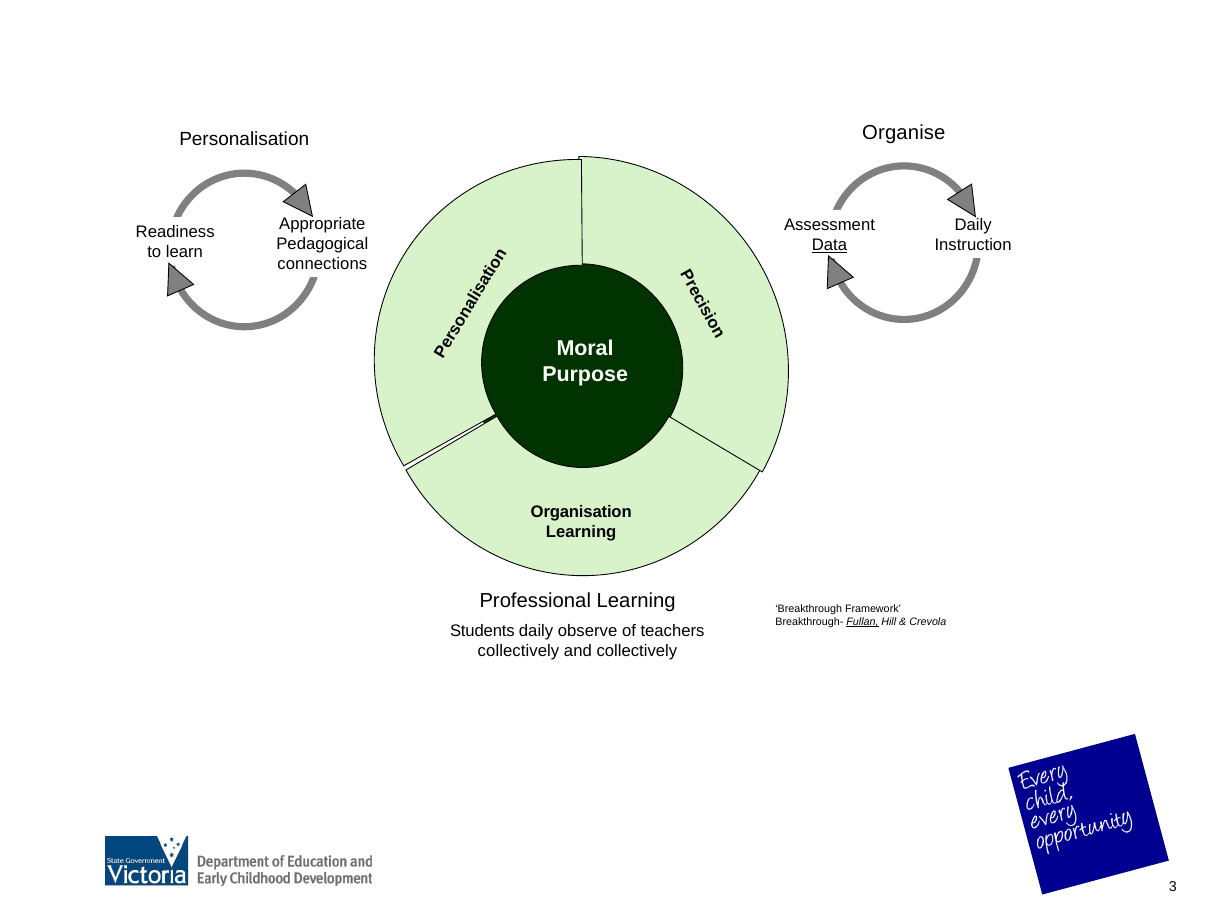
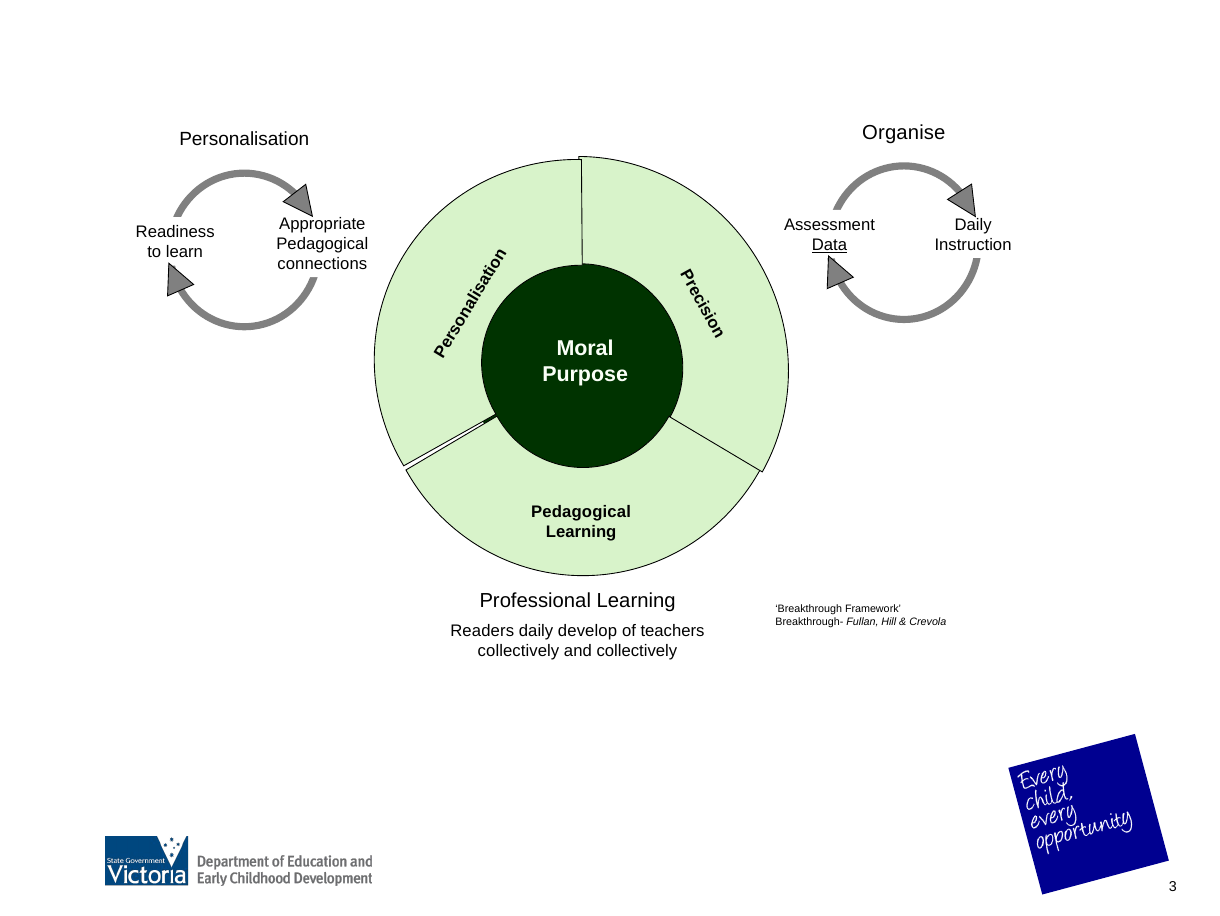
Organisation at (581, 511): Organisation -> Pedagogical
Fullan underline: present -> none
Students: Students -> Readers
observe: observe -> develop
